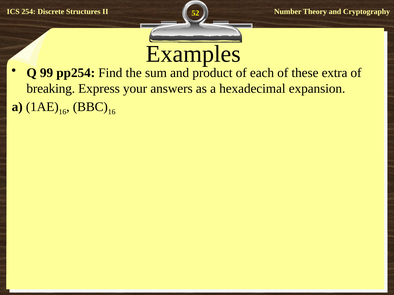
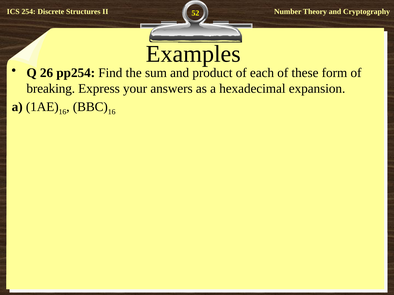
99: 99 -> 26
extra: extra -> form
